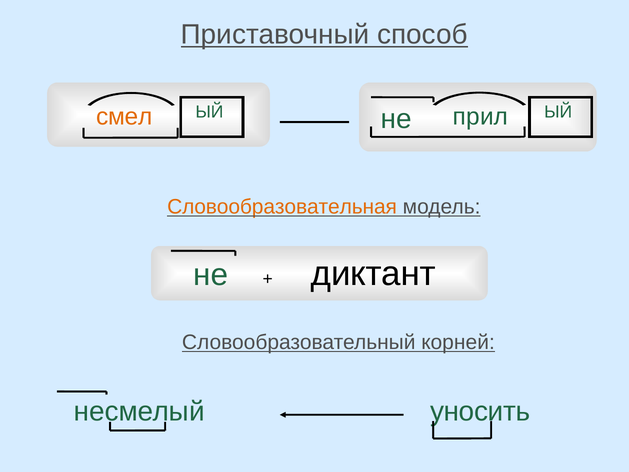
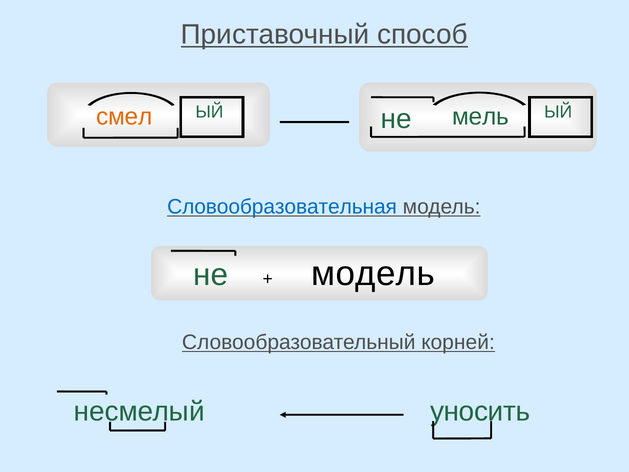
прил: прил -> мель
Словообразовательная colour: orange -> blue
диктант at (373, 274): диктант -> модель
